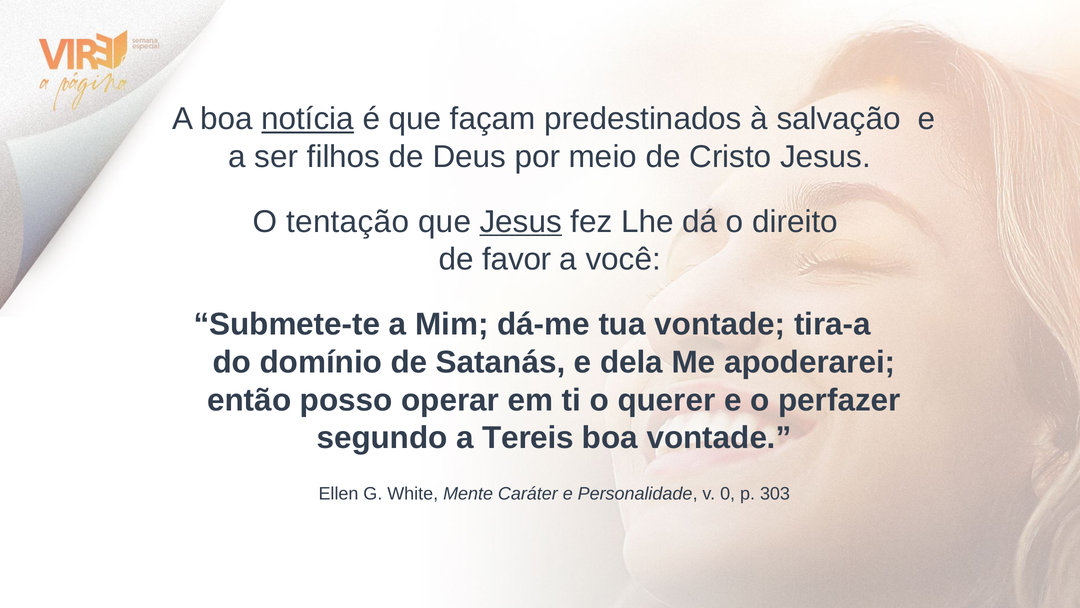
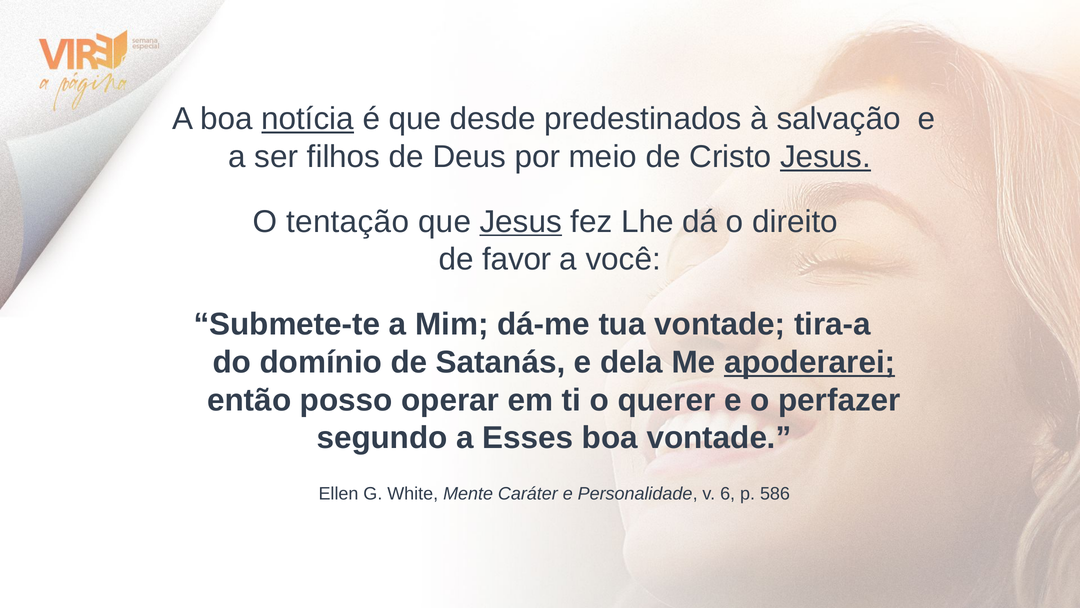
façam: façam -> desde
Jesus at (826, 157) underline: none -> present
apoderarei underline: none -> present
Tereis: Tereis -> Esses
0: 0 -> 6
303: 303 -> 586
